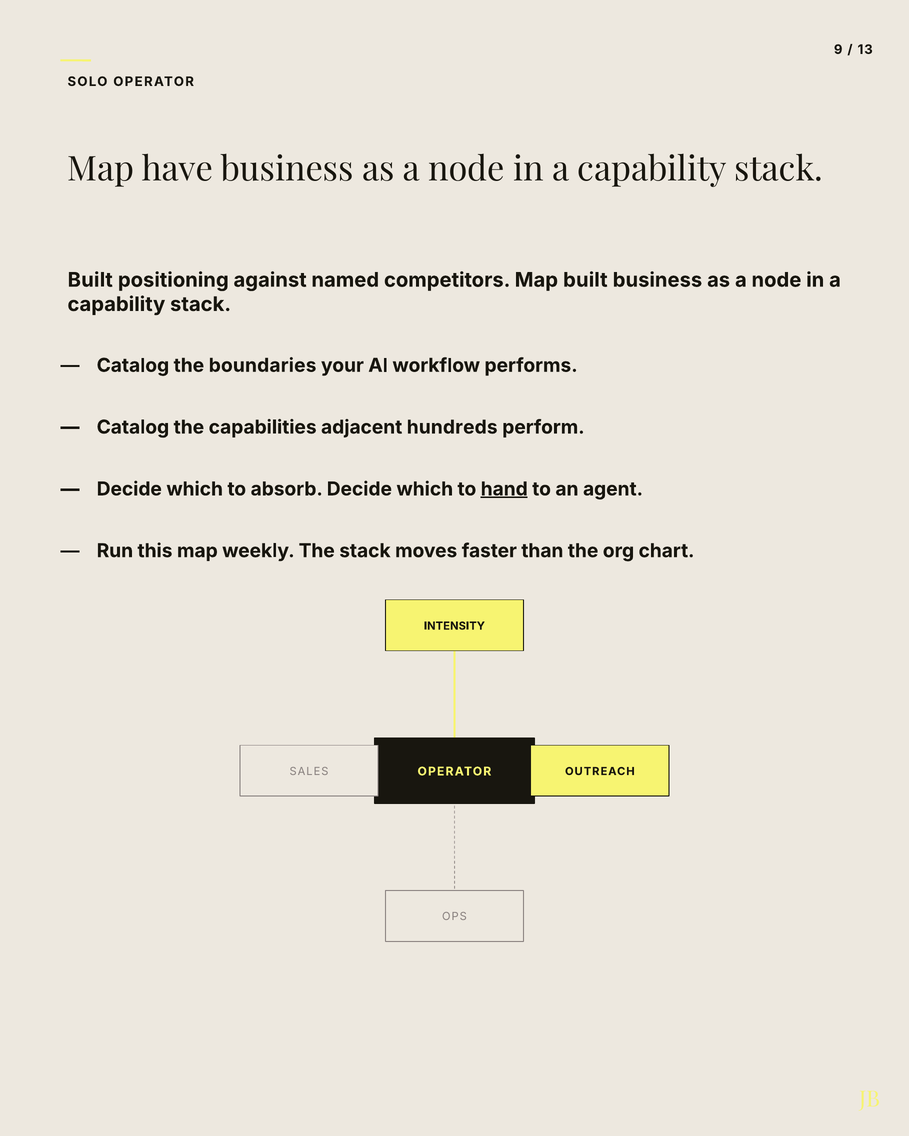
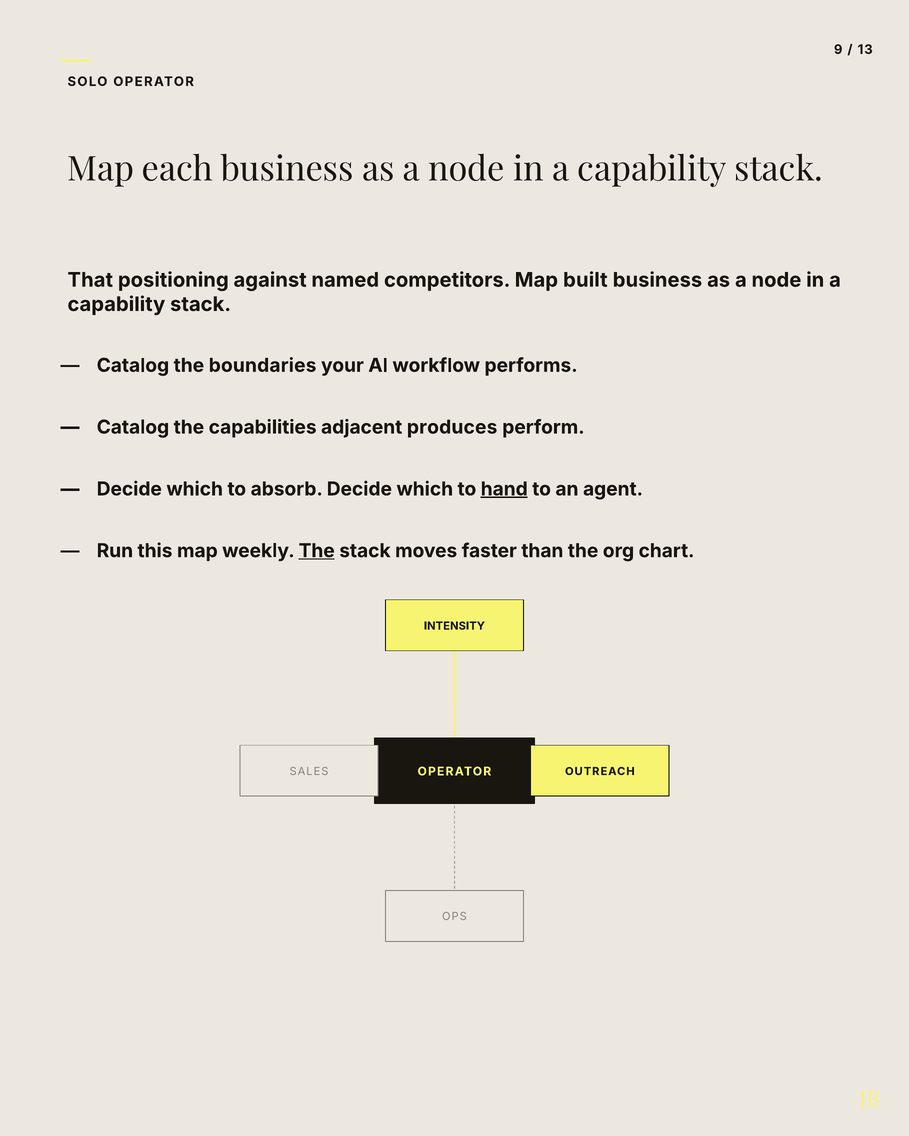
have: have -> each
Built at (90, 280): Built -> That
hundreds: hundreds -> produces
The at (317, 551) underline: none -> present
